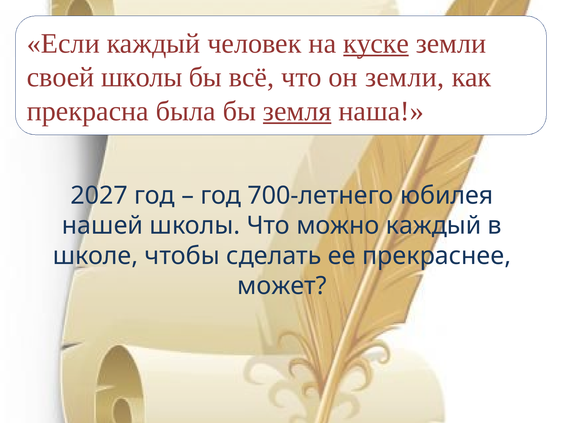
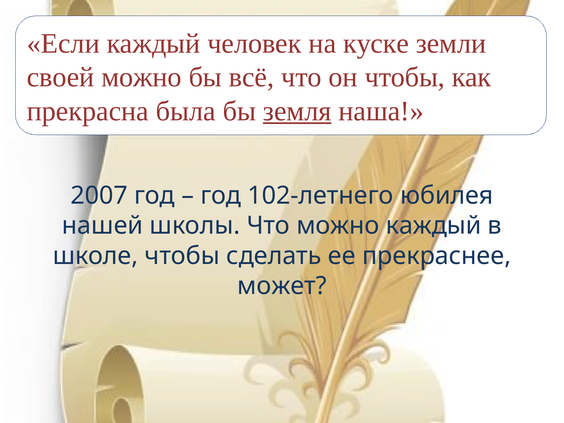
куске underline: present -> none
своей школы: школы -> можно
он земли: земли -> чтобы
2027: 2027 -> 2007
700-летнего: 700-летнего -> 102-летнего
